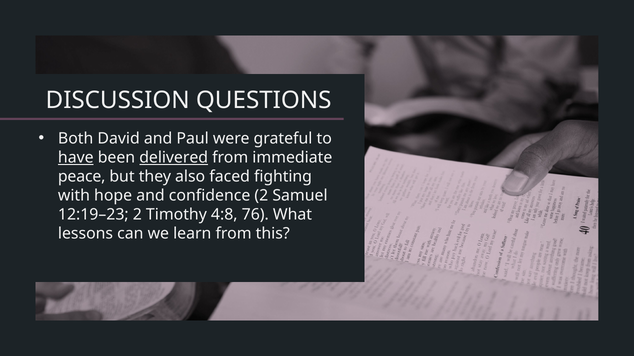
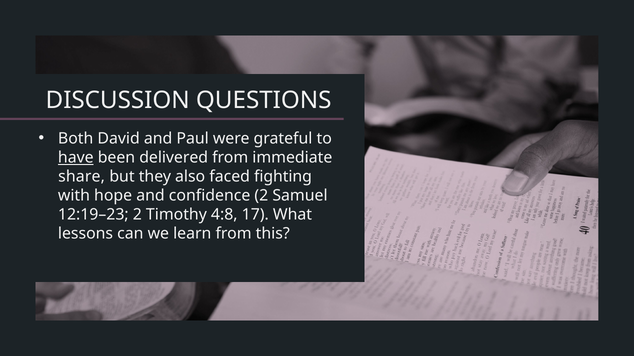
delivered underline: present -> none
peace: peace -> share
76: 76 -> 17
